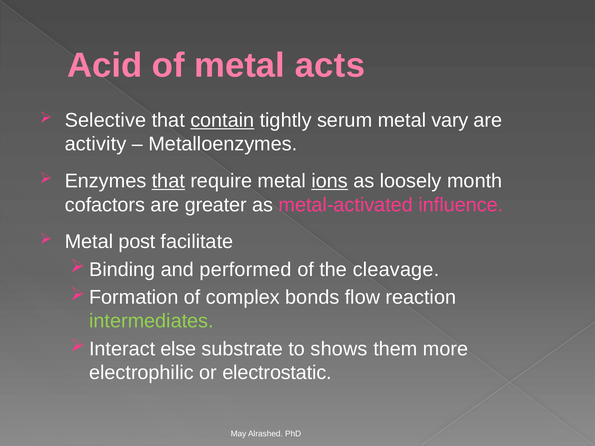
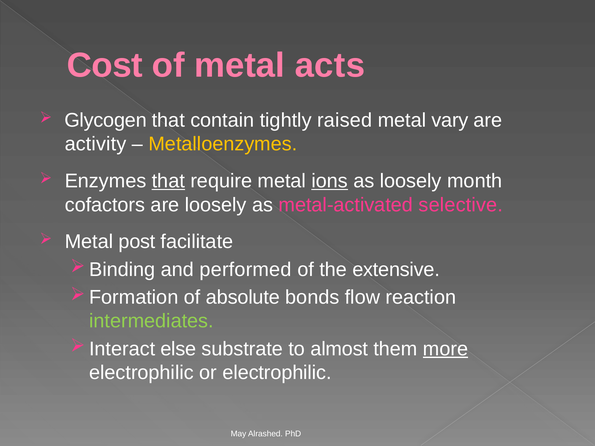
Acid: Acid -> Cost
Selective: Selective -> Glycogen
contain underline: present -> none
serum: serum -> raised
Metalloenzymes colour: white -> yellow
are greater: greater -> loosely
influence: influence -> selective
cleavage: cleavage -> extensive
complex: complex -> absolute
shows: shows -> almost
more underline: none -> present
or electrostatic: electrostatic -> electrophilic
